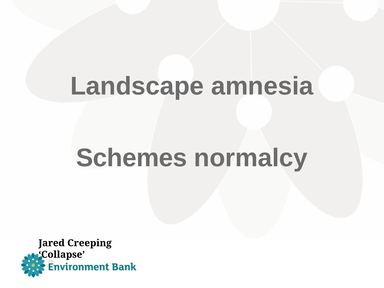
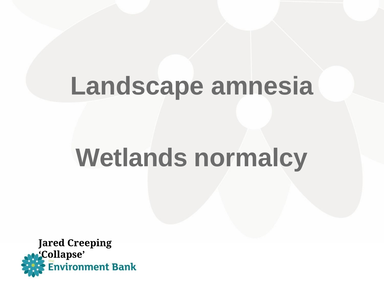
Schemes: Schemes -> Wetlands
